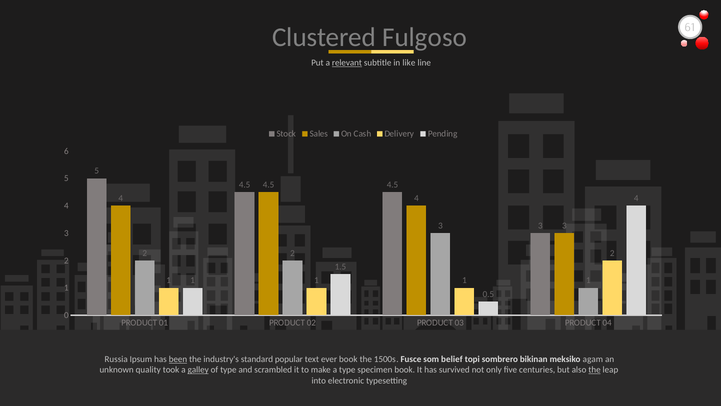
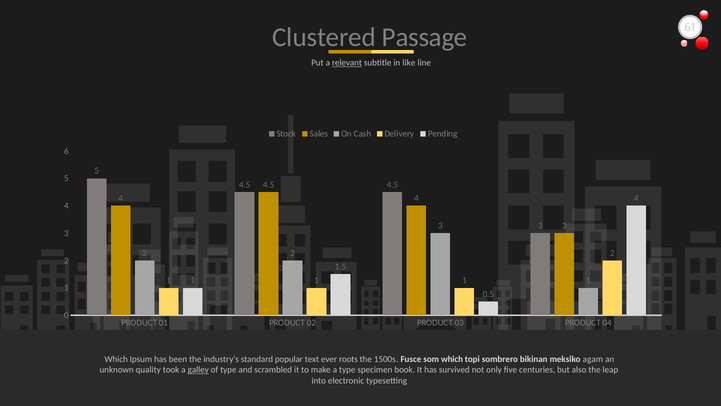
Fulgoso: Fulgoso -> Passage
Russia at (116, 359): Russia -> Which
been underline: present -> none
ever book: book -> roots
som belief: belief -> which
the at (595, 370) underline: present -> none
